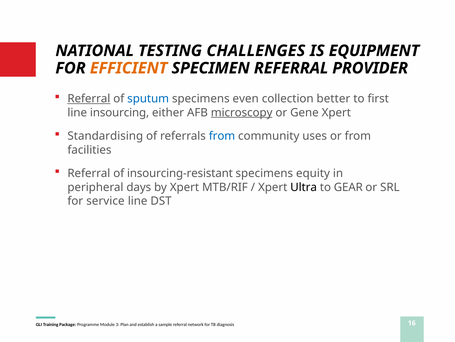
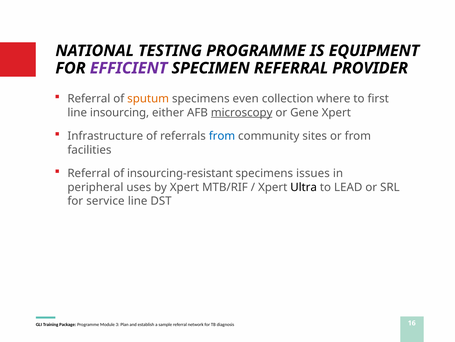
TESTING CHALLENGES: CHALLENGES -> PROGRAMME
EFFICIENT colour: orange -> purple
Referral at (89, 99) underline: present -> none
sputum colour: blue -> orange
better: better -> where
Standardising: Standardising -> Infrastructure
uses: uses -> sites
equity: equity -> issues
days: days -> uses
GEAR: GEAR -> LEAD
